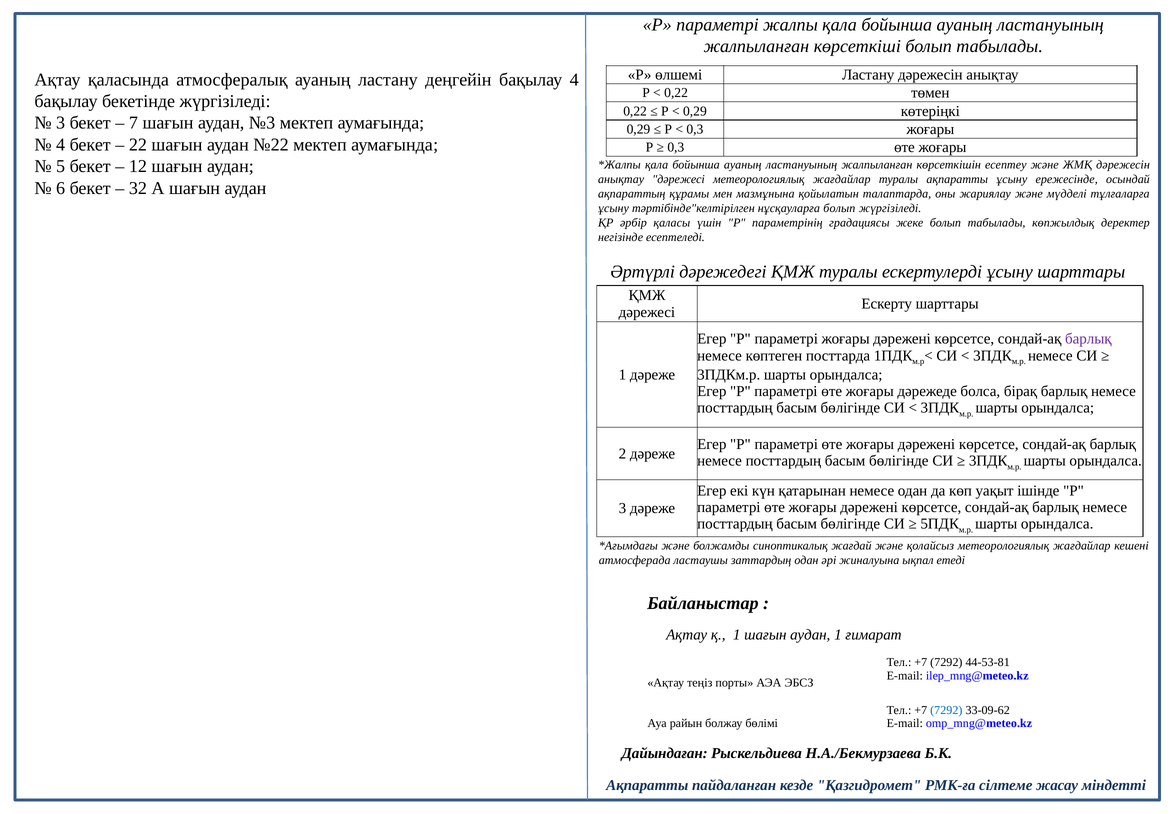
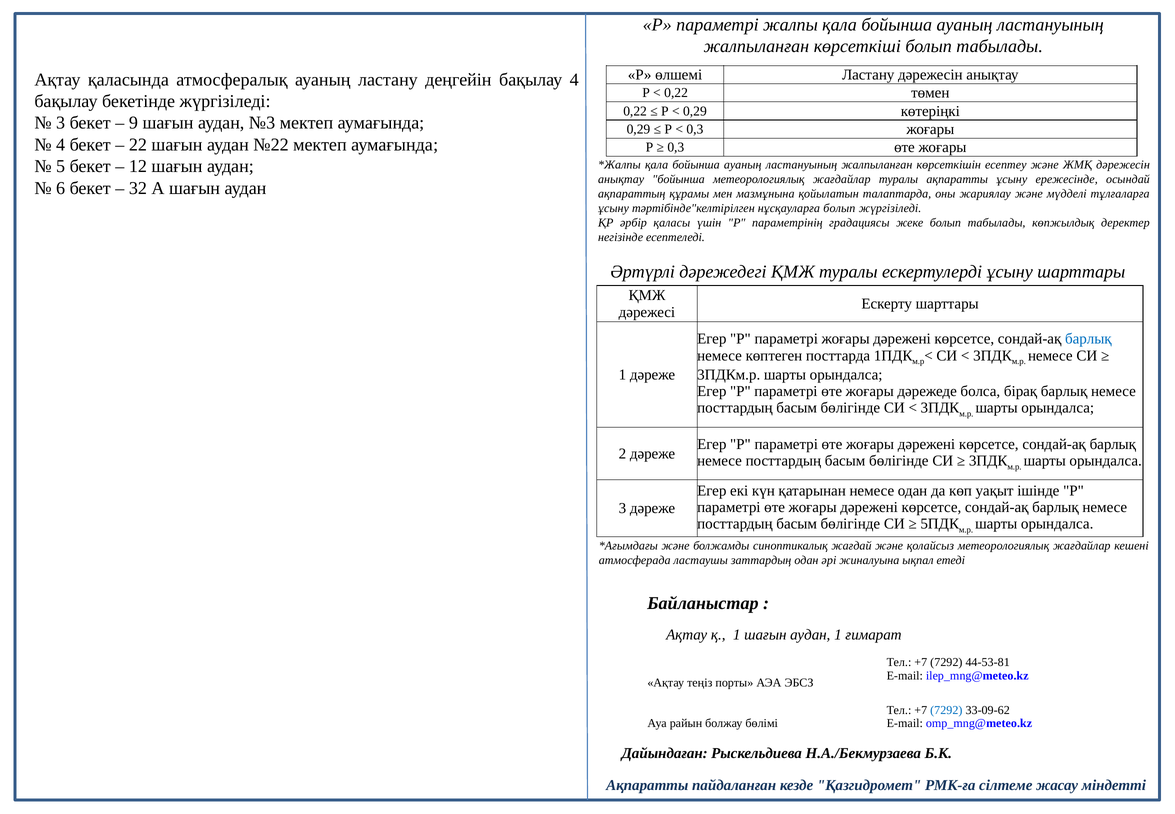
7: 7 -> 9
анықтау дәрежесі: дәрежесі -> бойынша
барлық at (1088, 339) colour: purple -> blue
